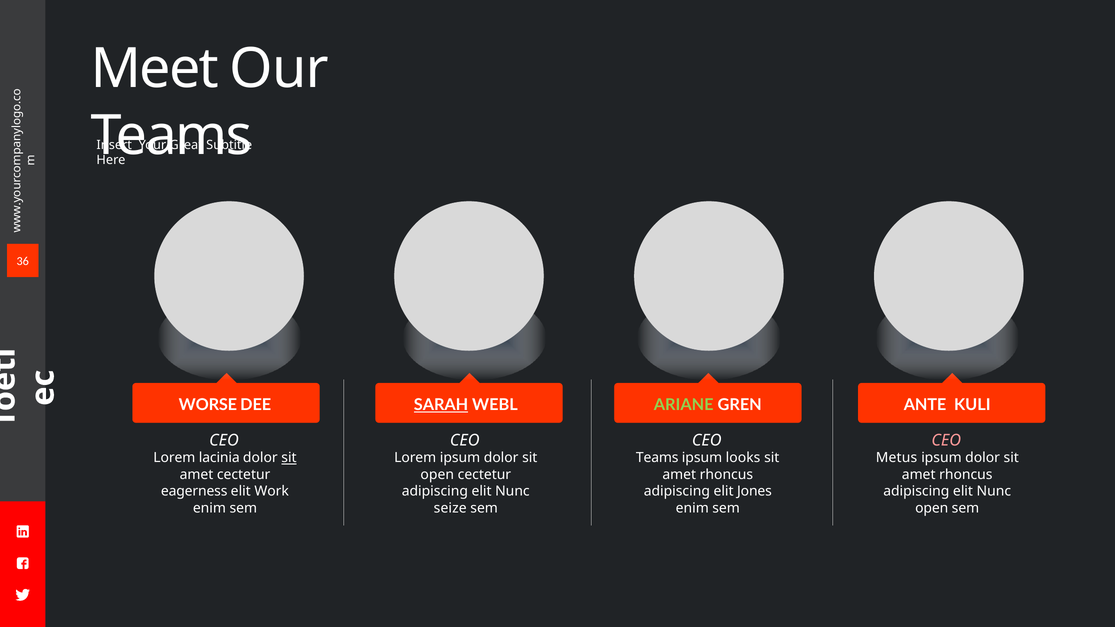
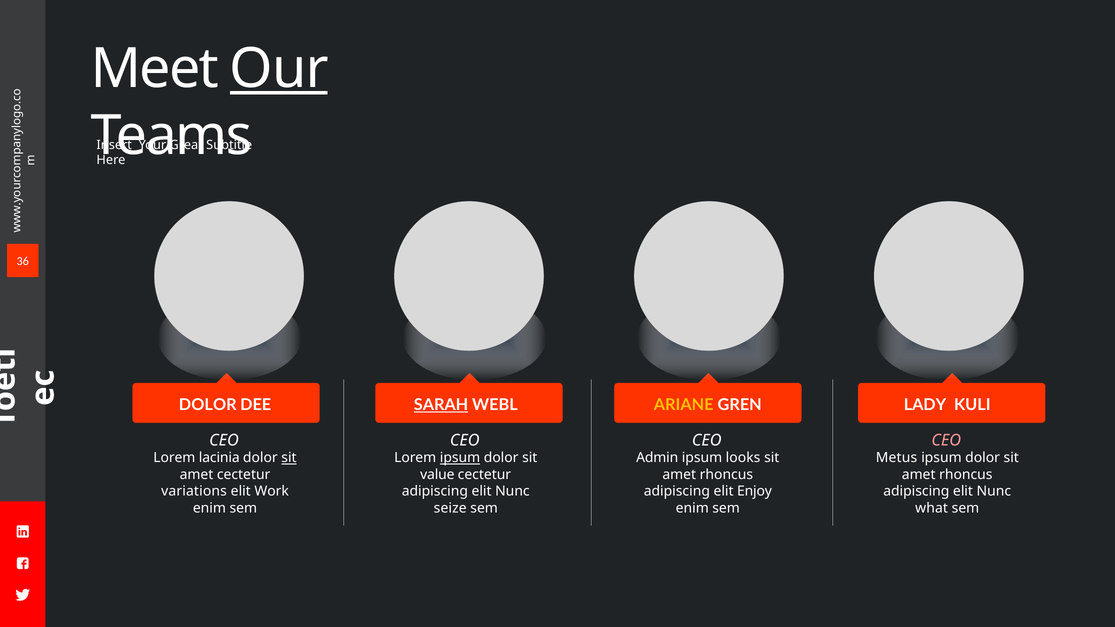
Our underline: none -> present
WORSE at (208, 405): WORSE -> DOLOR
ARIANE colour: light green -> yellow
ANTE: ANTE -> LADY
ipsum at (460, 458) underline: none -> present
Teams at (657, 458): Teams -> Admin
open at (437, 475): open -> value
eagerness: eagerness -> variations
Jones: Jones -> Enjoy
open at (932, 508): open -> what
